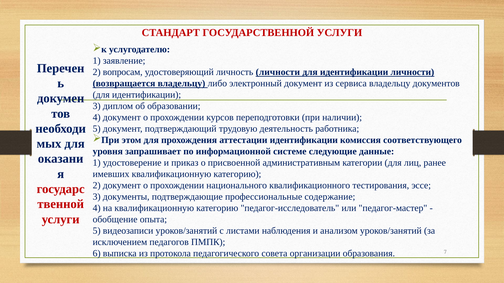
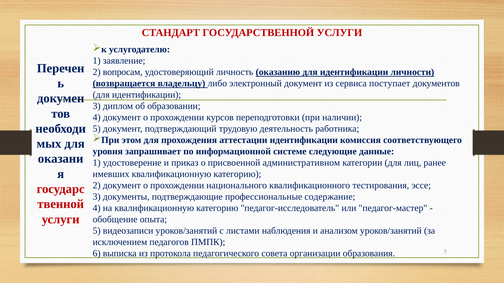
личность личности: личности -> оказанию
сервиса владельцу: владельцу -> поступает
административным: административным -> административном
